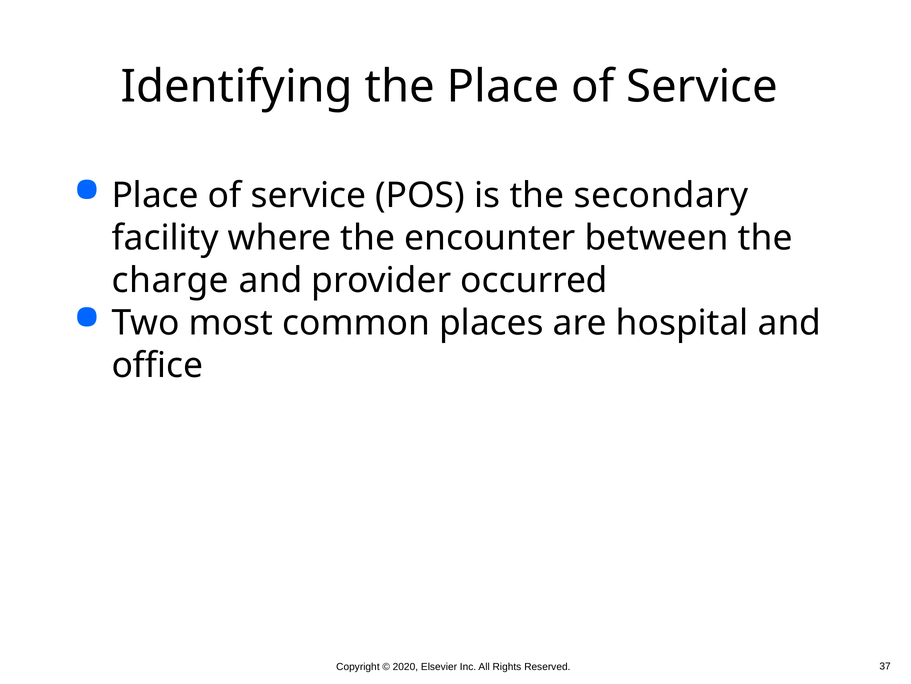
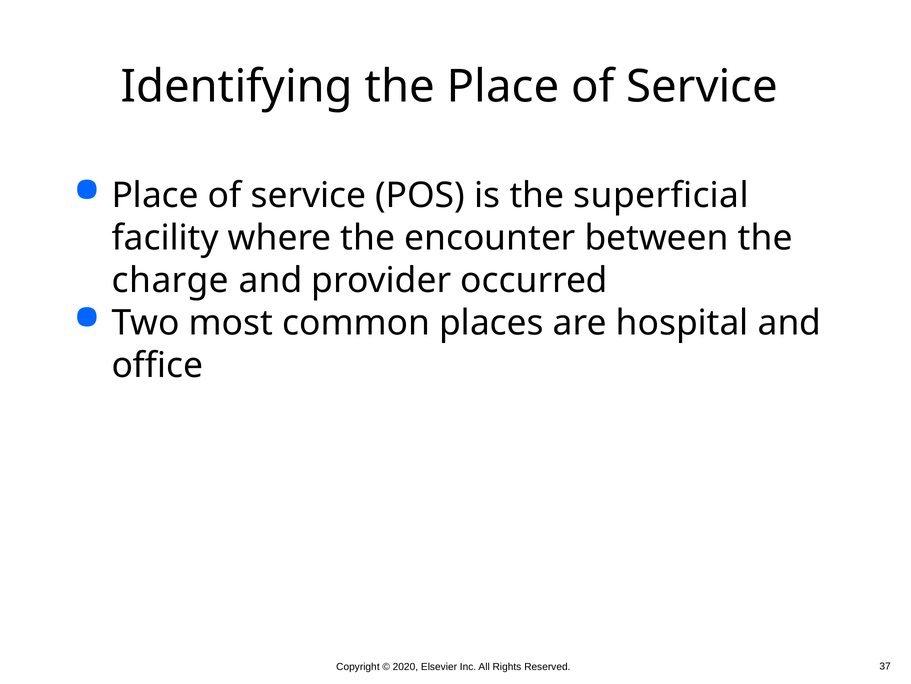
secondary: secondary -> superficial
